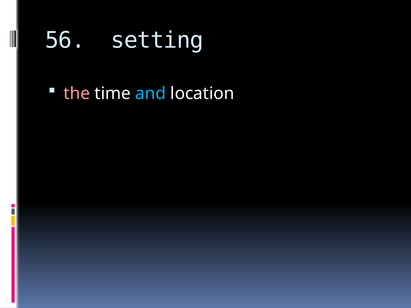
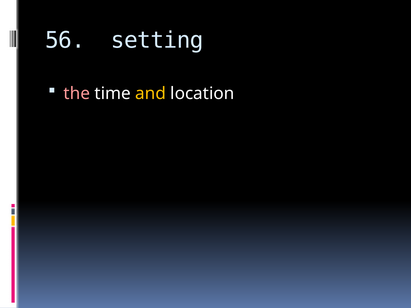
and colour: light blue -> yellow
